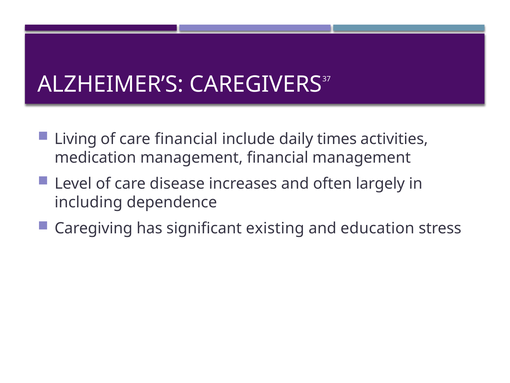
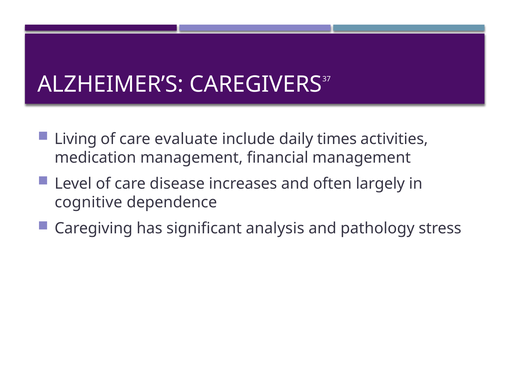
care financial: financial -> evaluate
including: including -> cognitive
existing: existing -> analysis
education: education -> pathology
